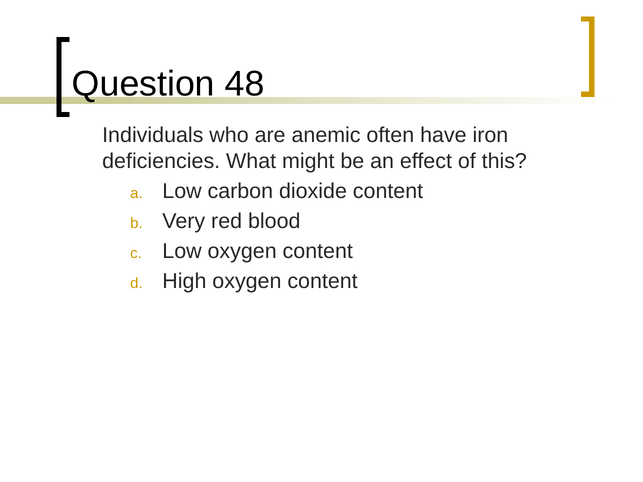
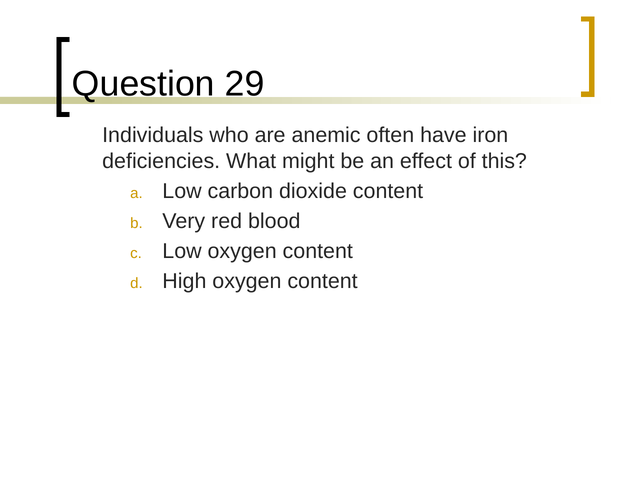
48: 48 -> 29
